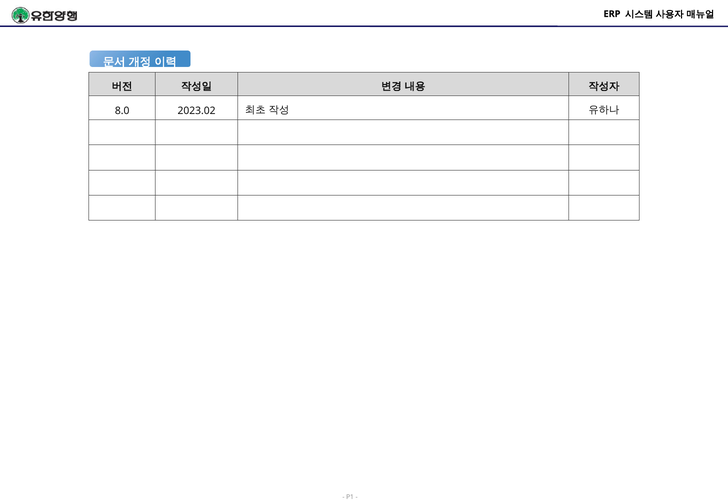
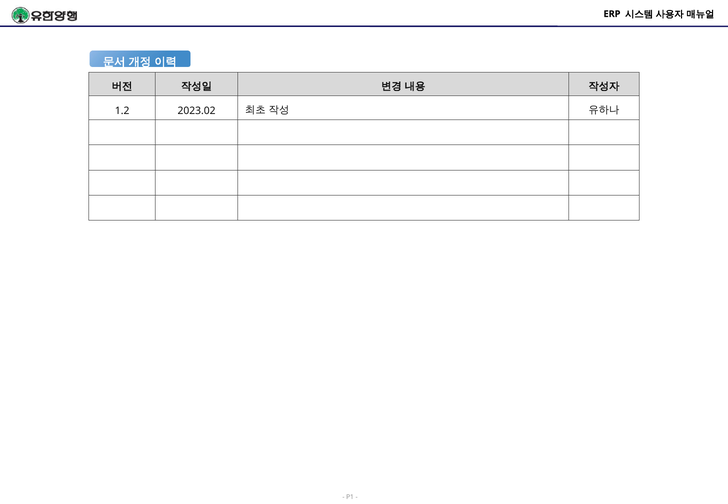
8.0: 8.0 -> 1.2
